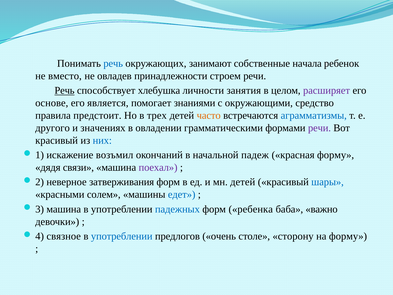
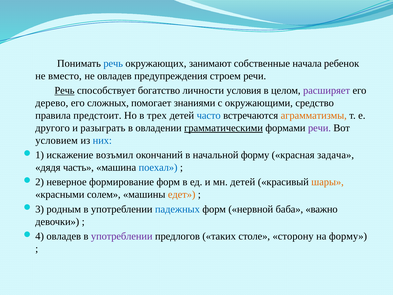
принадлежности: принадлежности -> предупреждения
хлебушка: хлебушка -> богатство
занятия: занятия -> условия
основе: основе -> дерево
является: является -> сложных
часто colour: orange -> blue
аграмматизмы colour: blue -> orange
значениях: значениях -> разыграть
грамматическими underline: none -> present
красивый at (57, 140): красивый -> условием
начальной падеж: падеж -> форму
красная форму: форму -> задача
связи: связи -> часть
поехал colour: purple -> blue
затверживания: затверживания -> формирование
шары colour: blue -> orange
едет colour: blue -> orange
машина at (64, 209): машина -> родным
ребенка: ребенка -> нервной
связное at (64, 236): связное -> овладев
употреблении at (122, 236) colour: blue -> purple
очень: очень -> таких
